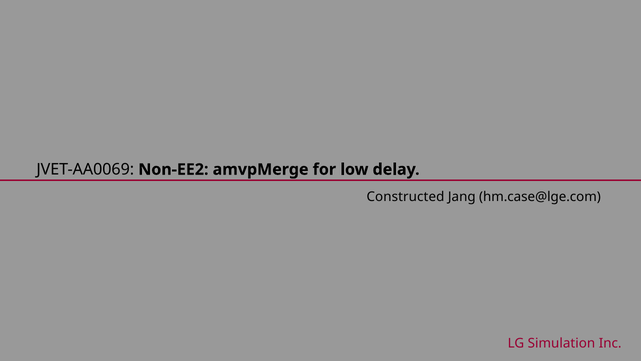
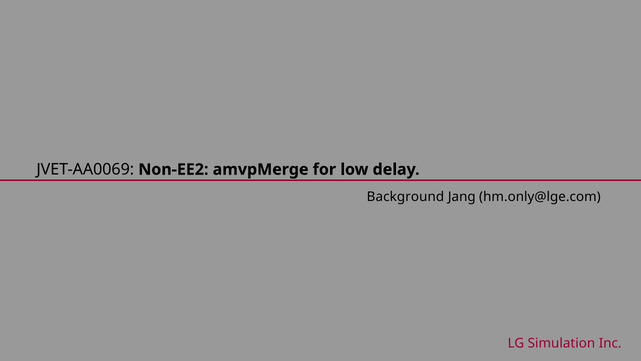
Constructed: Constructed -> Background
hm.case@lge.com: hm.case@lge.com -> hm.only@lge.com
